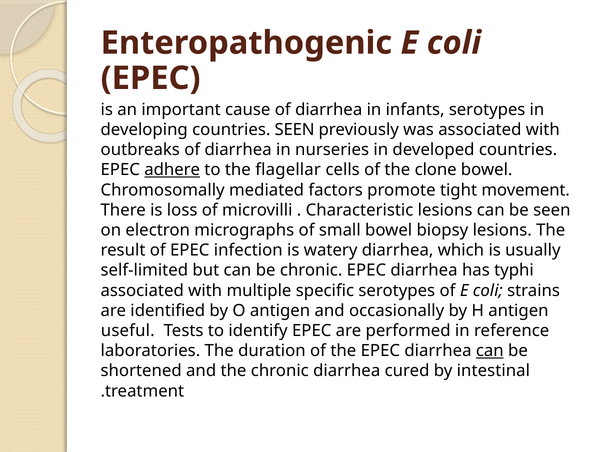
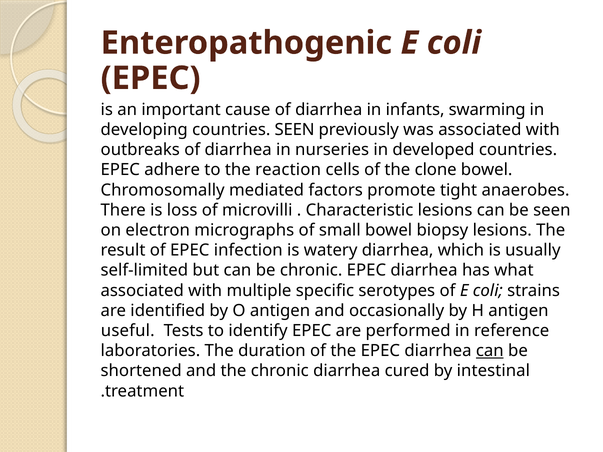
infants serotypes: serotypes -> swarming
adhere underline: present -> none
flagellar: flagellar -> reaction
movement: movement -> anaerobes
typhi: typhi -> what
